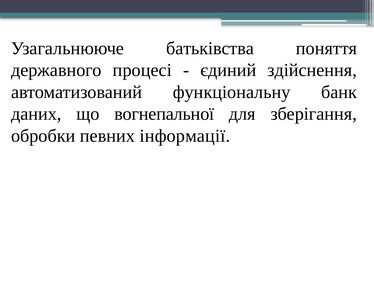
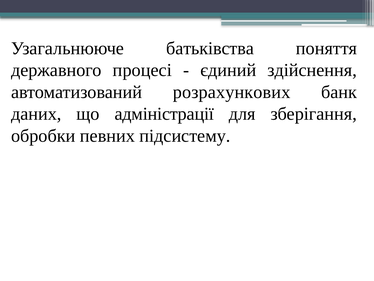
функціональну: функціональну -> розрахункових
вогнепальної: вогнепальної -> адміністрації
інформації: інформації -> підсистему
